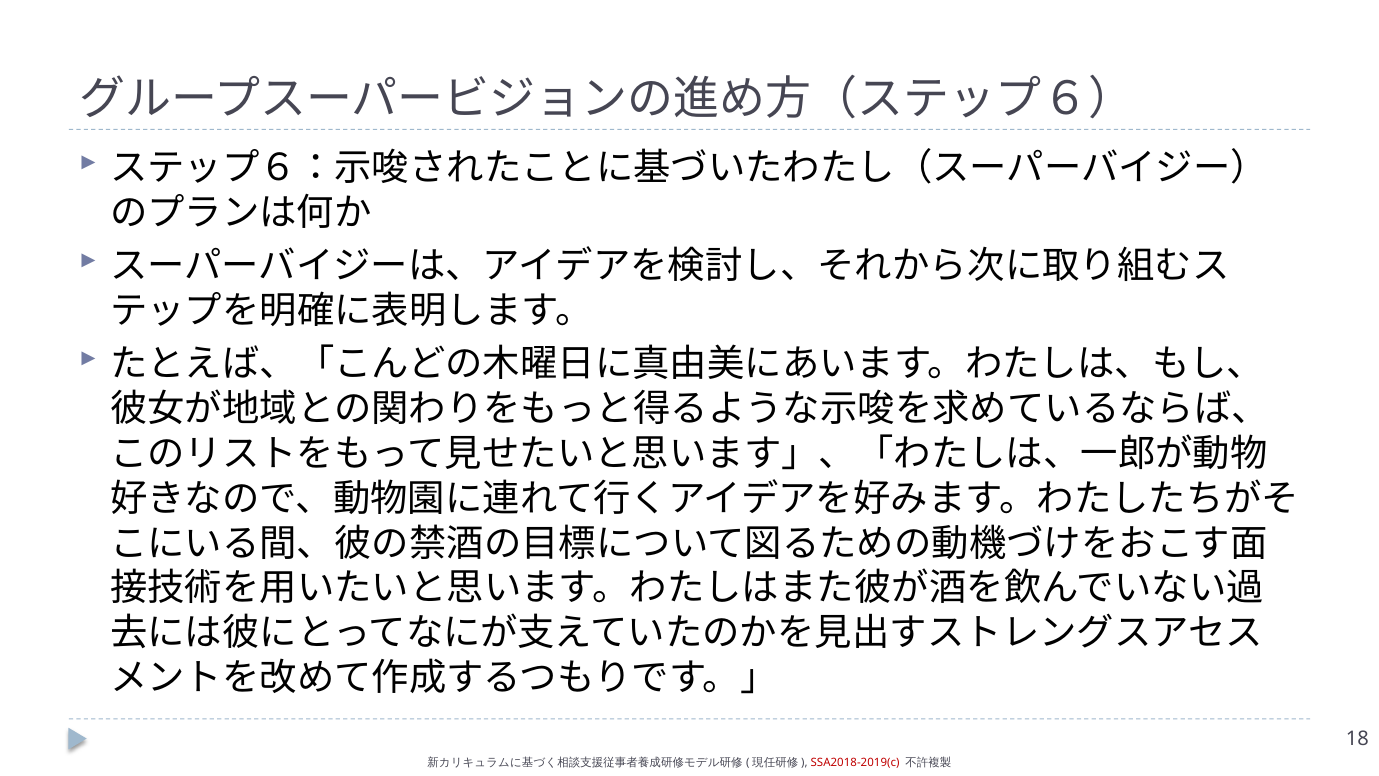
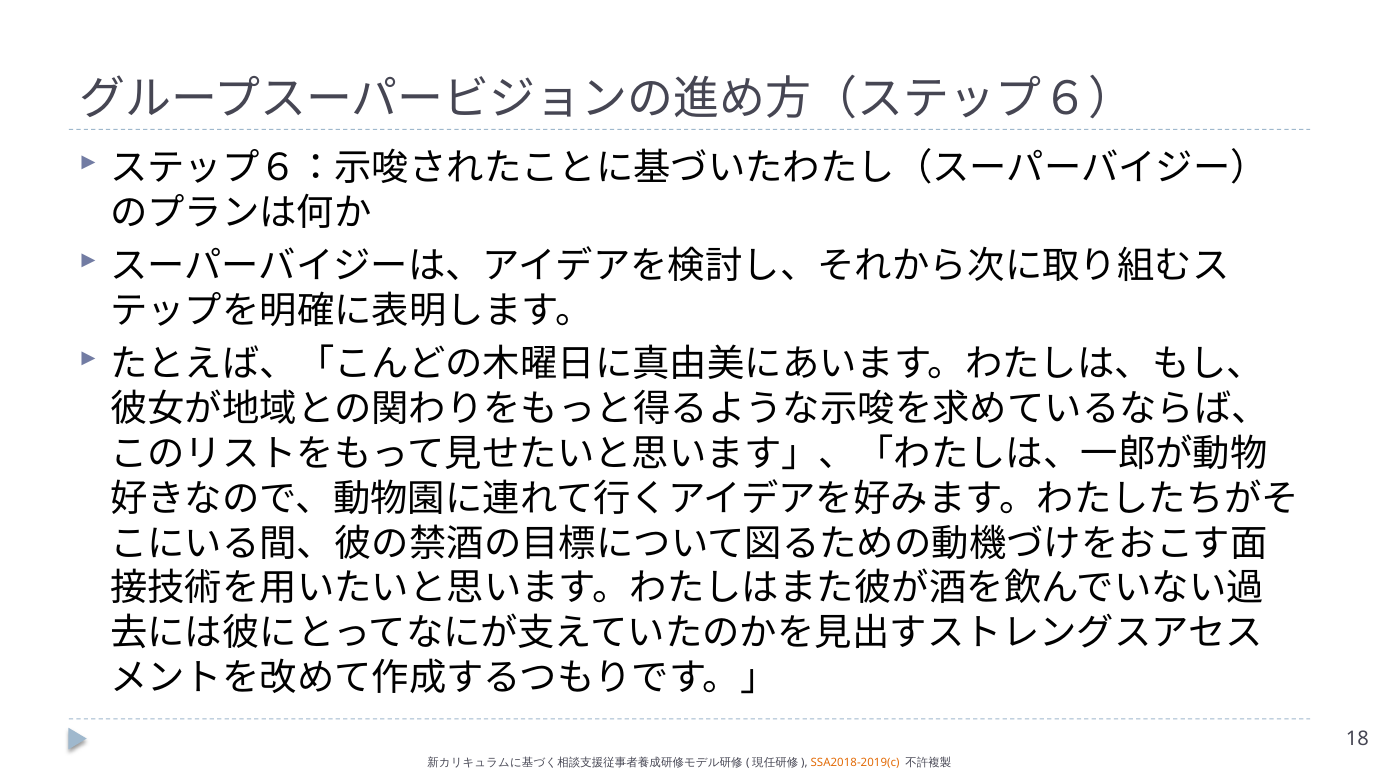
SSA2018-2019(c colour: red -> orange
